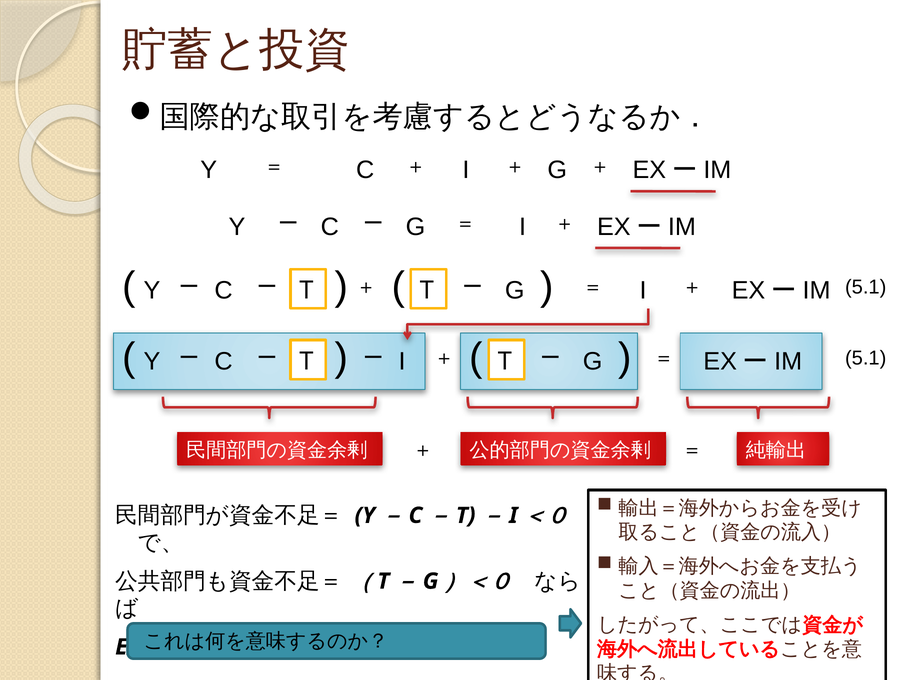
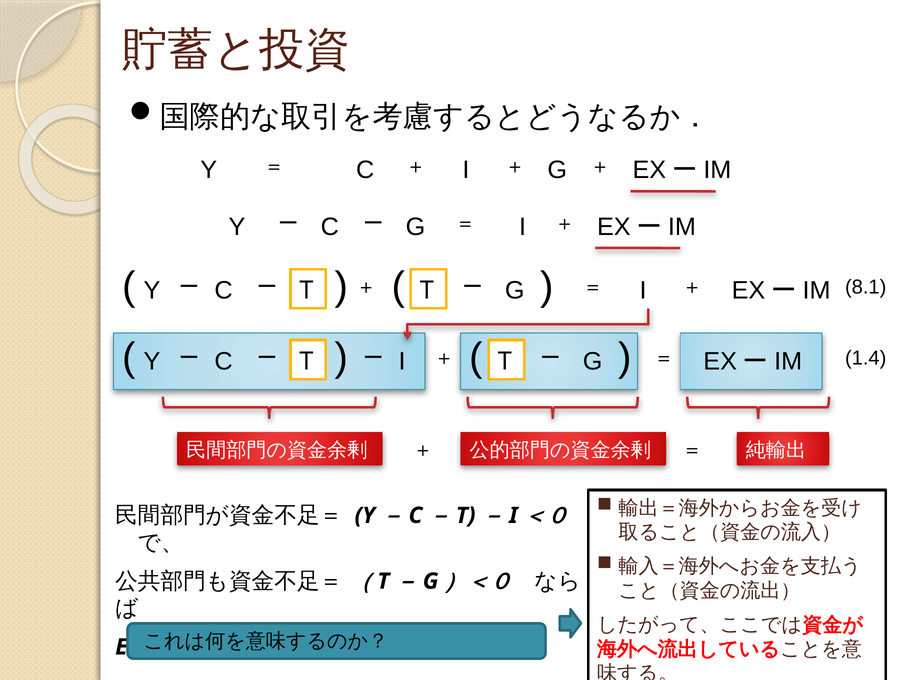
5.1 at (866, 287): 5.1 -> 8.1
5.1 at (866, 358): 5.1 -> 1.4
